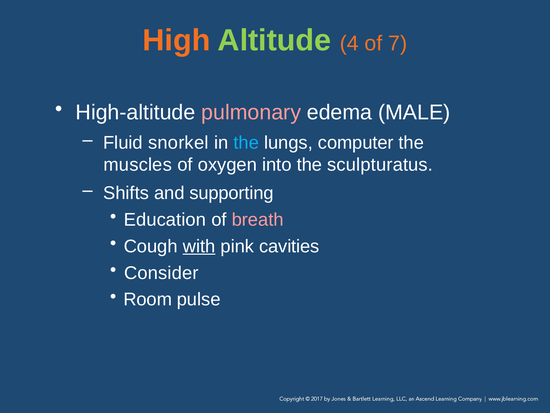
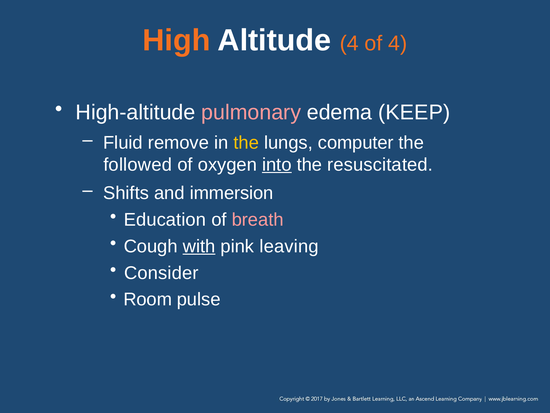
Altitude colour: light green -> white
of 7: 7 -> 4
MALE: MALE -> KEEP
snorkel: snorkel -> remove
the at (246, 142) colour: light blue -> yellow
muscles: muscles -> followed
into underline: none -> present
sculpturatus: sculpturatus -> resuscitated
supporting: supporting -> immersion
cavities: cavities -> leaving
